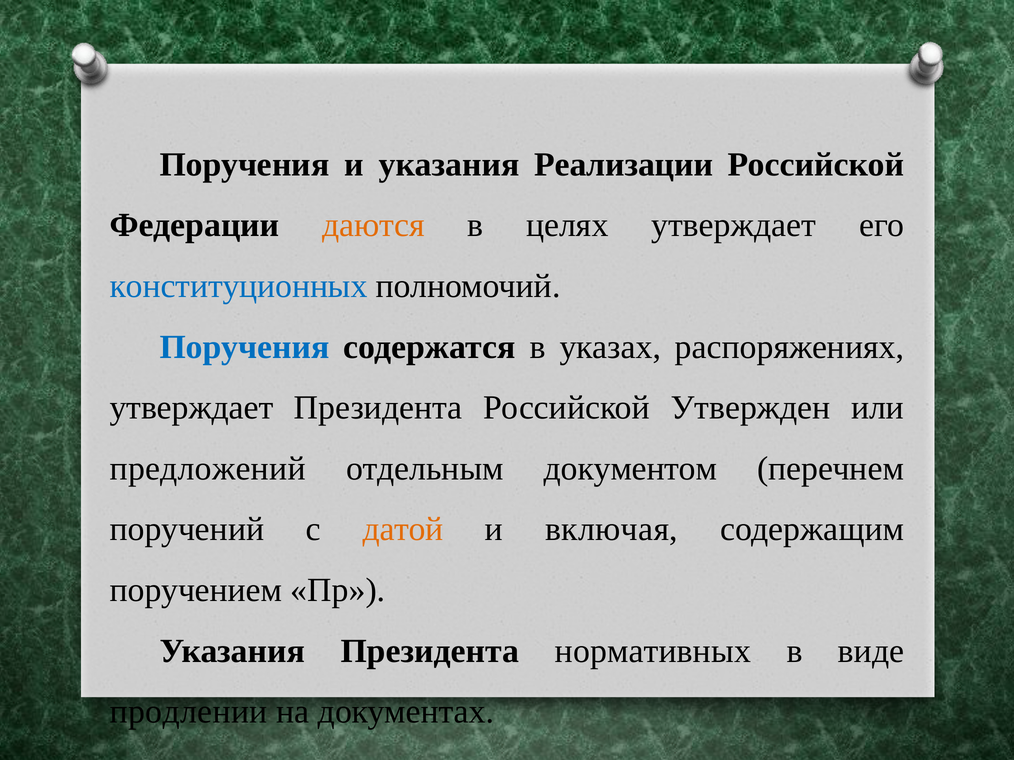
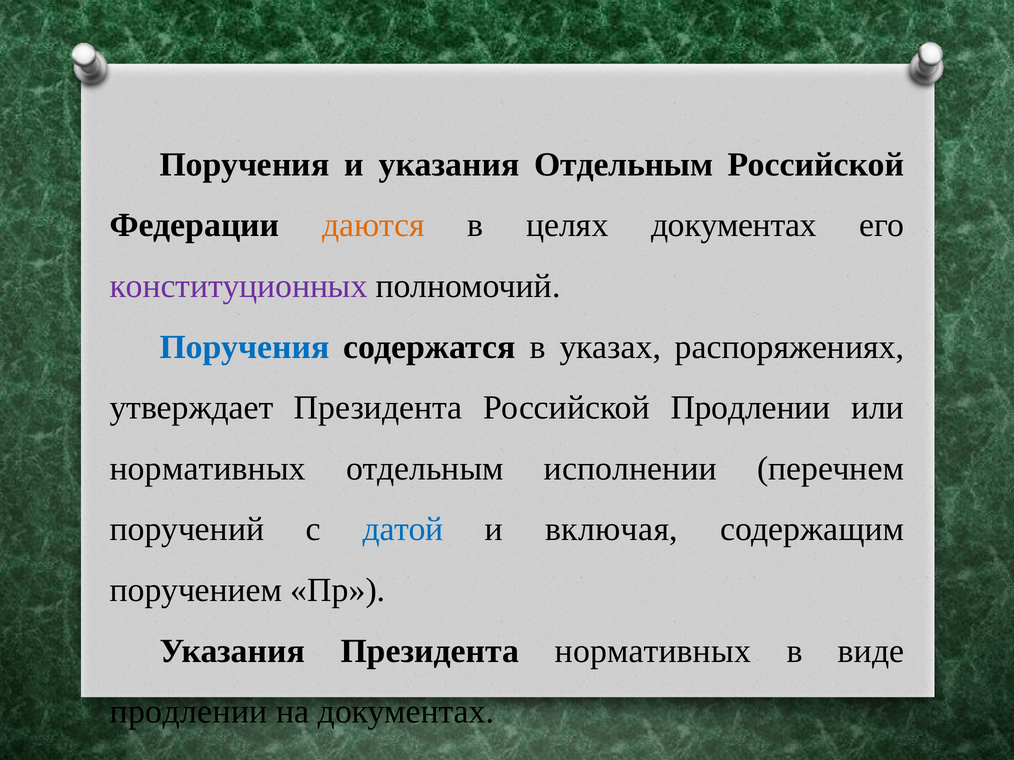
указания Реализации: Реализации -> Отдельным
целях утверждает: утверждает -> документах
конституционных colour: blue -> purple
Российской Утвержден: Утвержден -> Продлении
предложений at (208, 469): предложений -> нормативных
документом: документом -> исполнении
датой colour: orange -> blue
